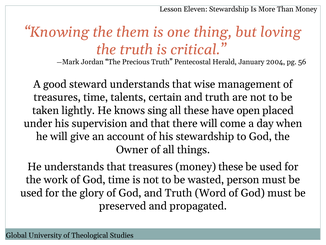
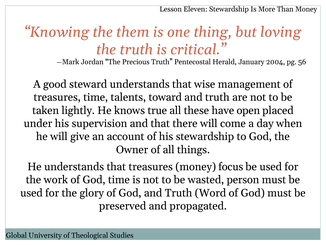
certain: certain -> toward
sing: sing -> true
money these: these -> focus
